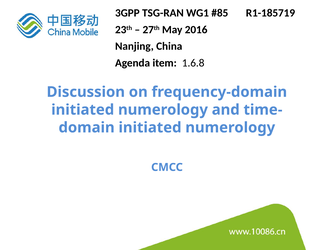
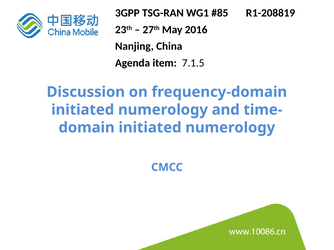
R1-185719: R1-185719 -> R1-208819
1.6.8: 1.6.8 -> 7.1.5
